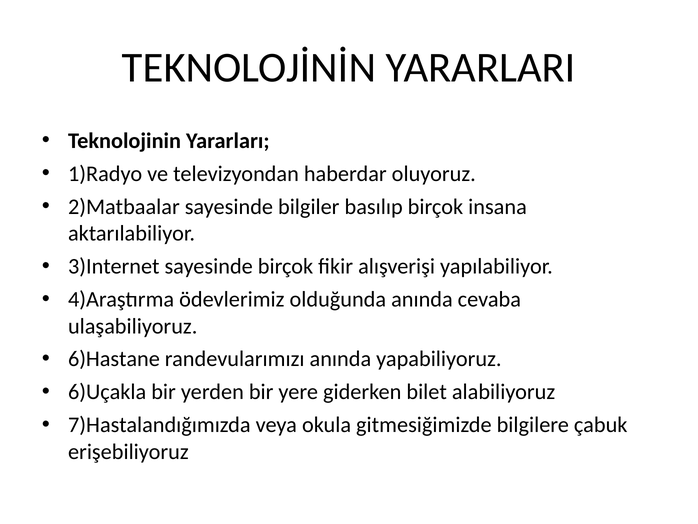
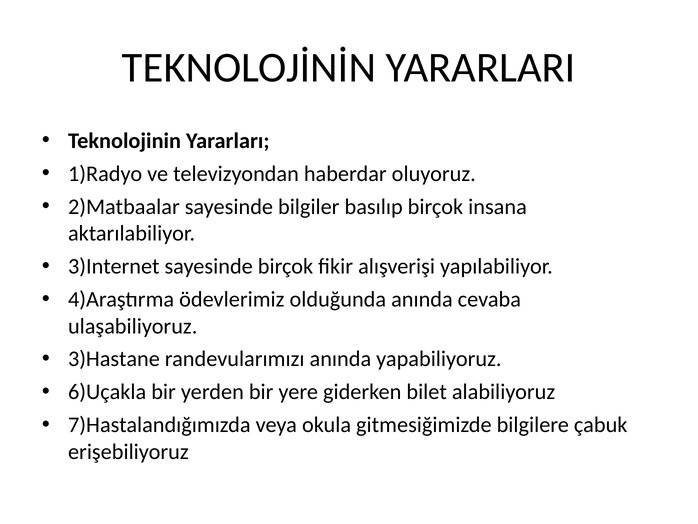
6)Hastane: 6)Hastane -> 3)Hastane
